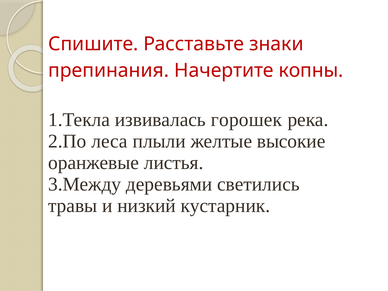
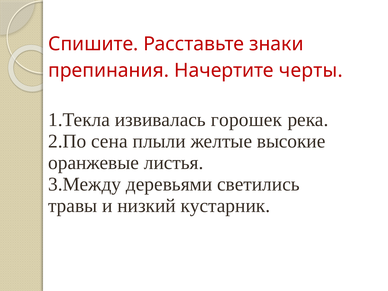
копны: копны -> черты
леса: леса -> сена
